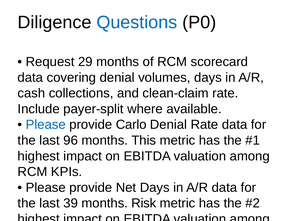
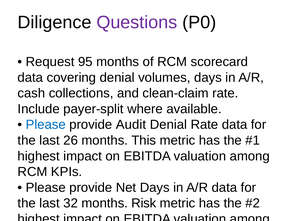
Questions colour: blue -> purple
29: 29 -> 95
Carlo: Carlo -> Audit
96: 96 -> 26
39: 39 -> 32
